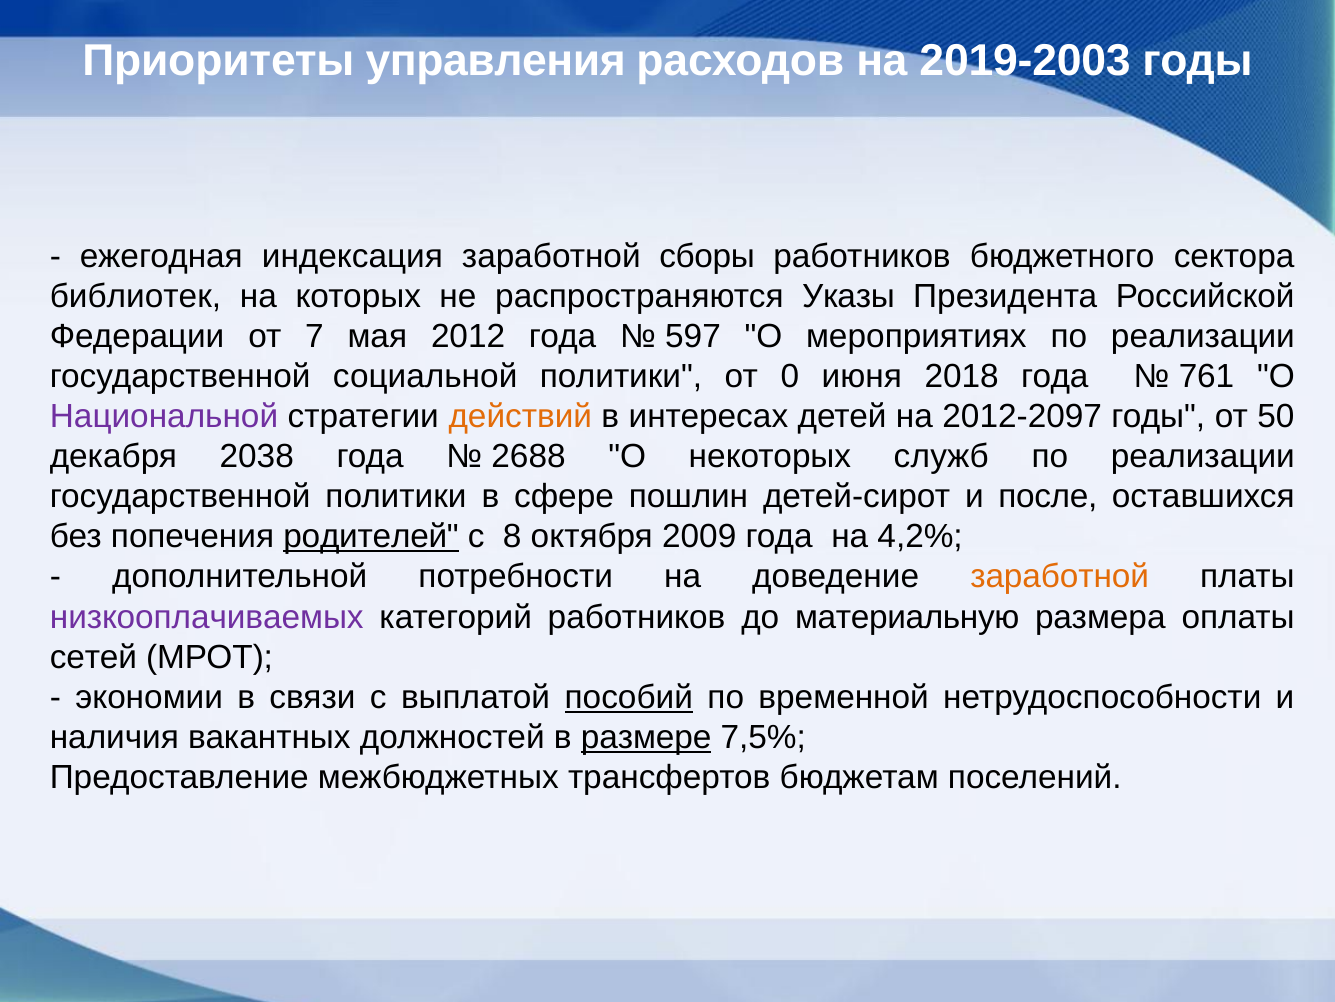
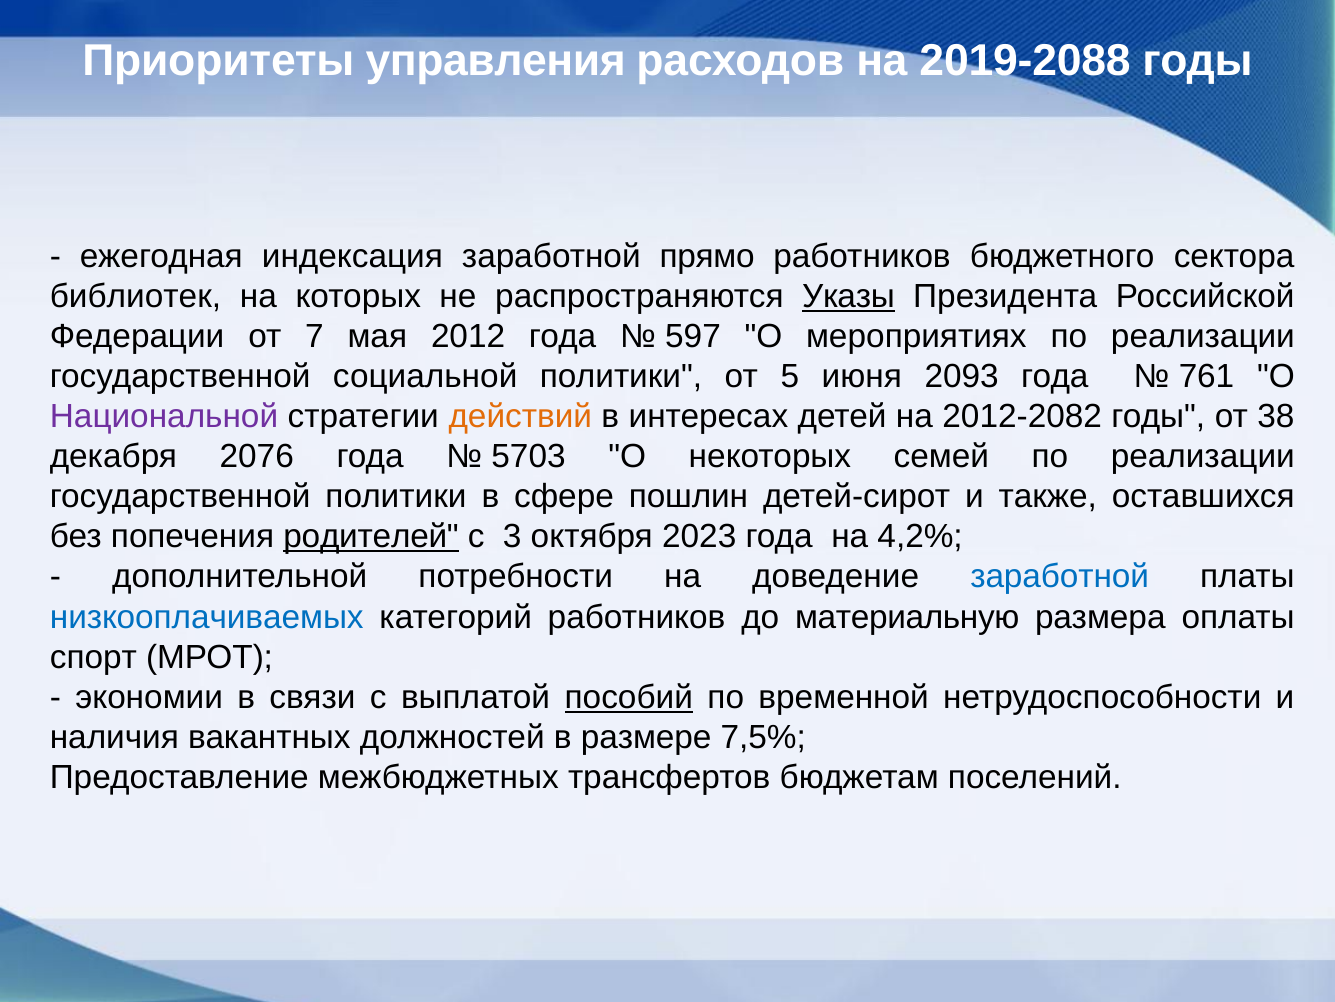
2019-2003: 2019-2003 -> 2019-2088
сборы: сборы -> прямо
Указы underline: none -> present
0: 0 -> 5
2018: 2018 -> 2093
2012-2097: 2012-2097 -> 2012-2082
50: 50 -> 38
2038: 2038 -> 2076
2688: 2688 -> 5703
служб: служб -> семей
после: после -> также
8: 8 -> 3
2009: 2009 -> 2023
заработной at (1060, 577) colour: orange -> blue
низкооплачиваемых colour: purple -> blue
сетей: сетей -> спорт
размере underline: present -> none
